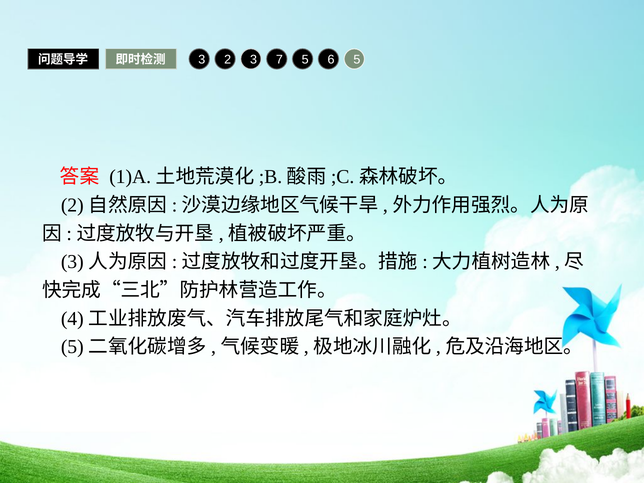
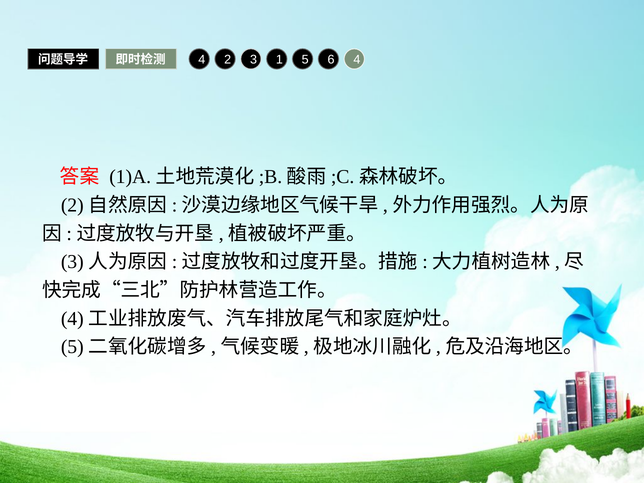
3 at (202, 60): 3 -> 4
7: 7 -> 1
6 5: 5 -> 4
